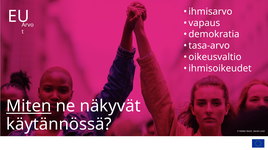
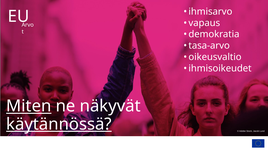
käytännössä underline: none -> present
